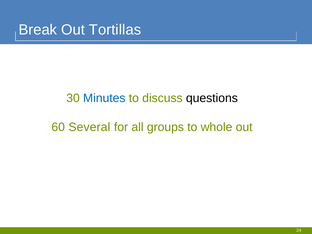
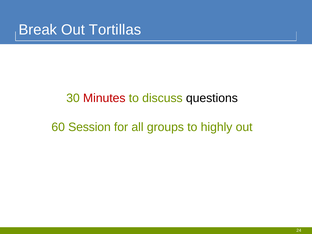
Minutes colour: blue -> red
Several: Several -> Session
whole: whole -> highly
